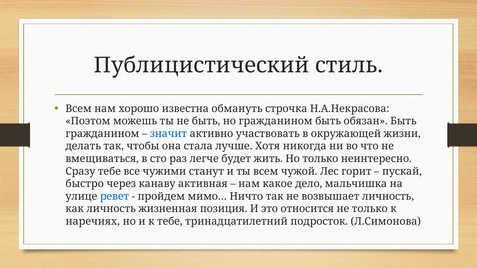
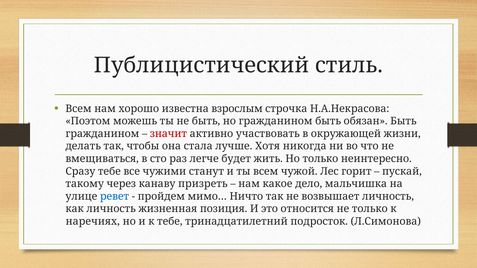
обмануть: обмануть -> взрослым
значит colour: blue -> red
быстро: быстро -> такому
активная: активная -> призреть
